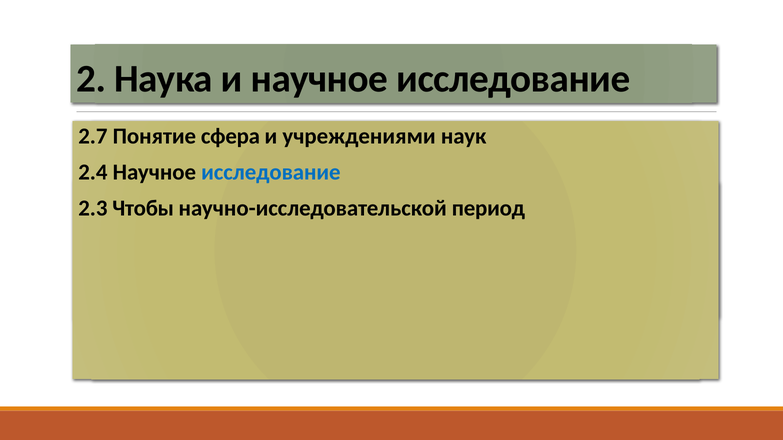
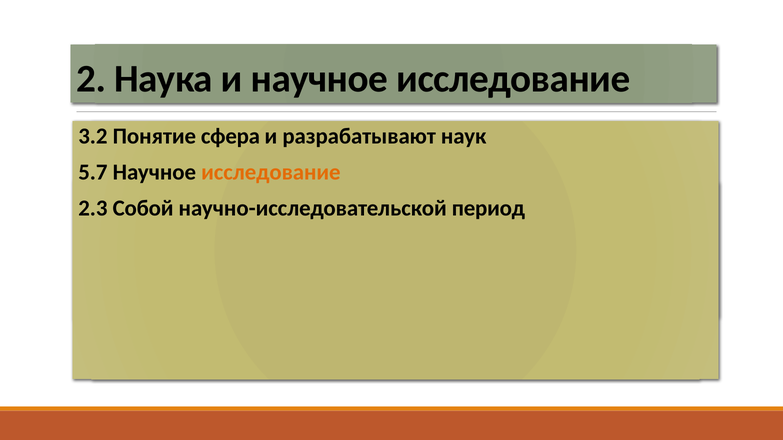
2.7: 2.7 -> 3.2
учреждениями: учреждениями -> разрабатывают
2.4: 2.4 -> 5.7
исследование at (271, 172) colour: blue -> orange
Чтобы: Чтобы -> Собой
